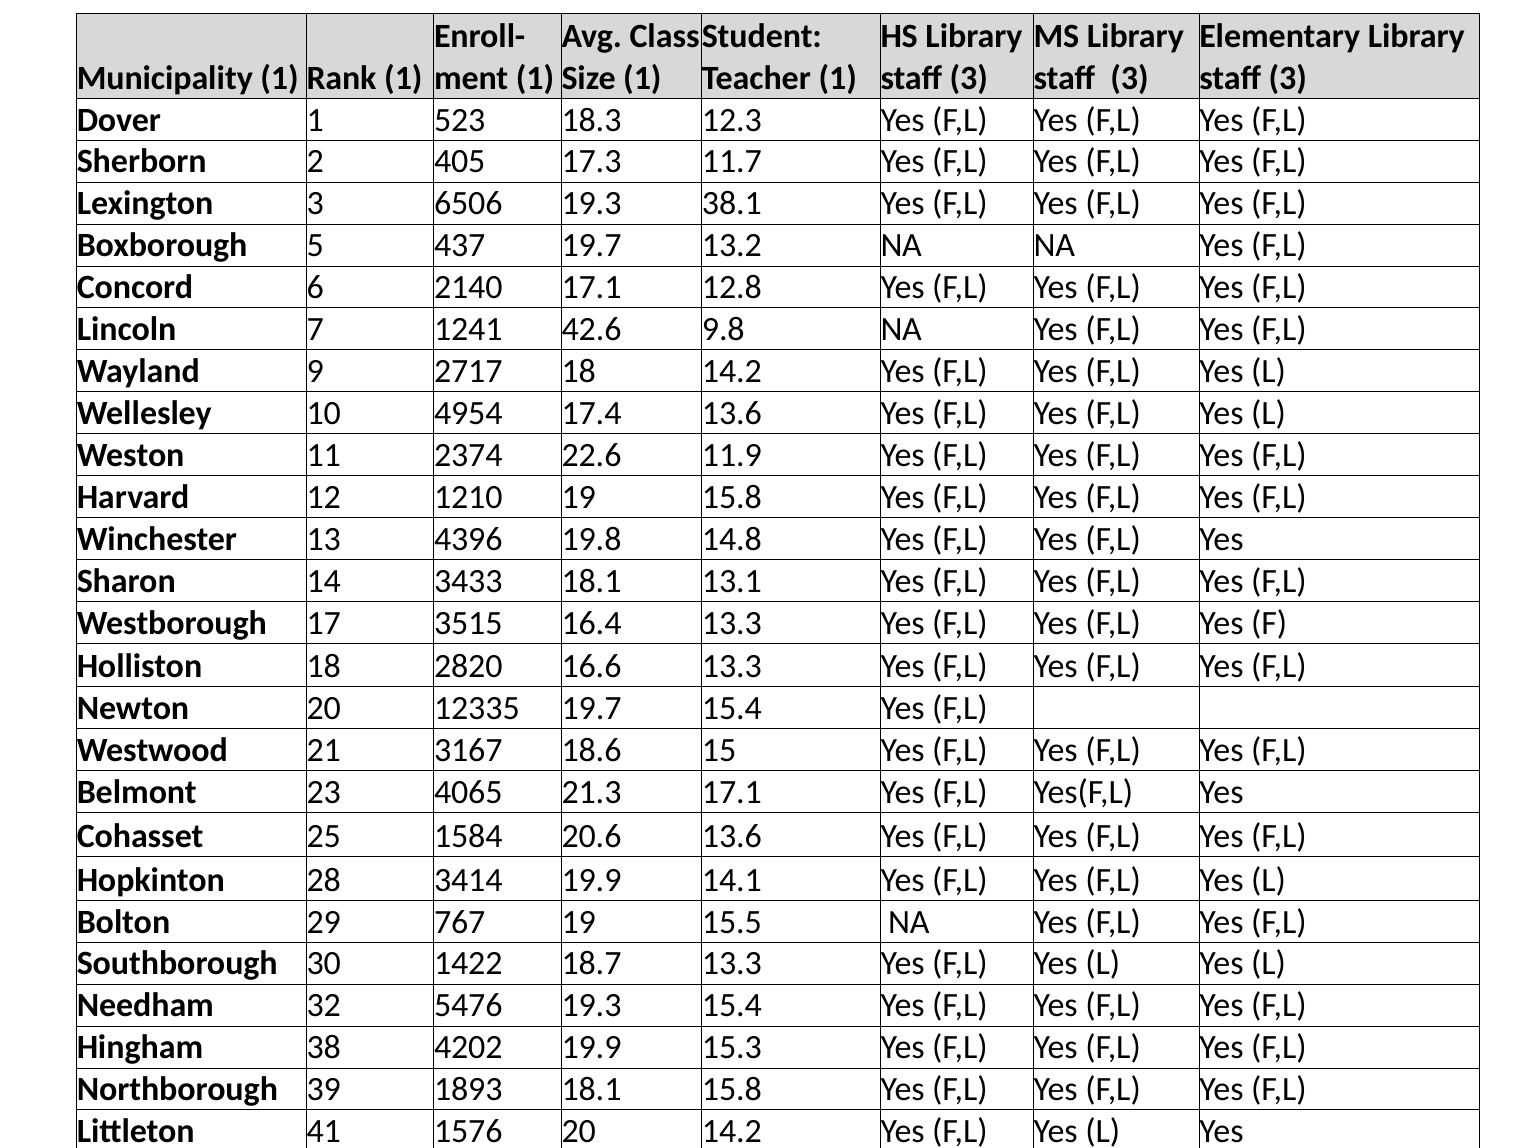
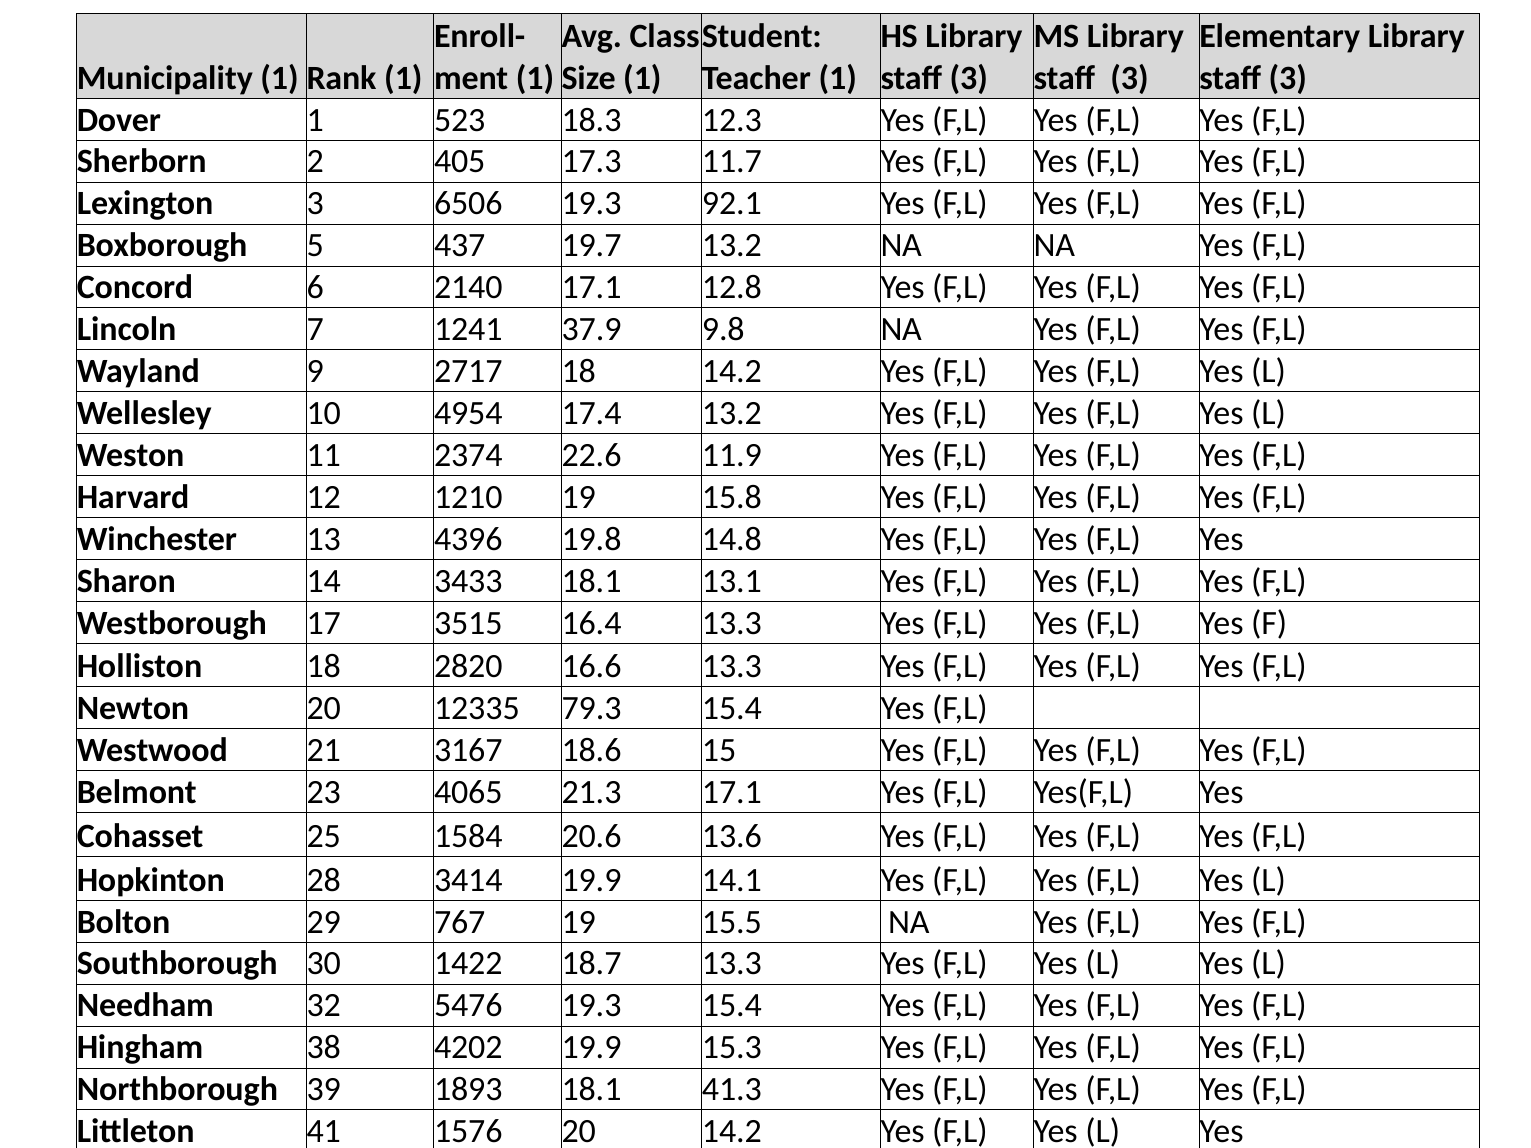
38.1: 38.1 -> 92.1
42.6: 42.6 -> 37.9
17.4 13.6: 13.6 -> 13.2
12335 19.7: 19.7 -> 79.3
18.1 15.8: 15.8 -> 41.3
